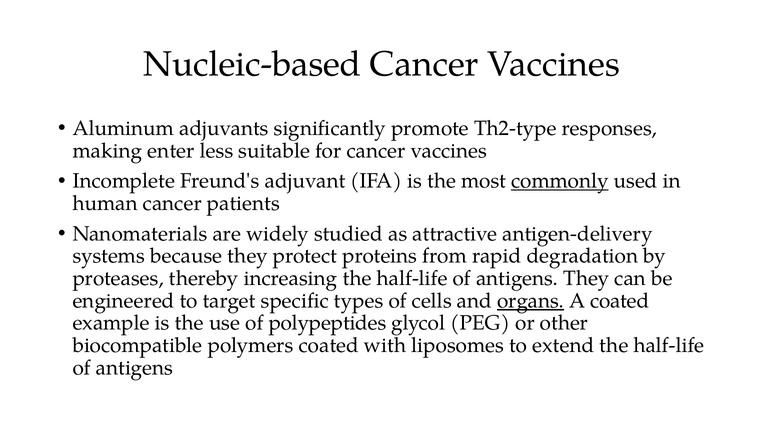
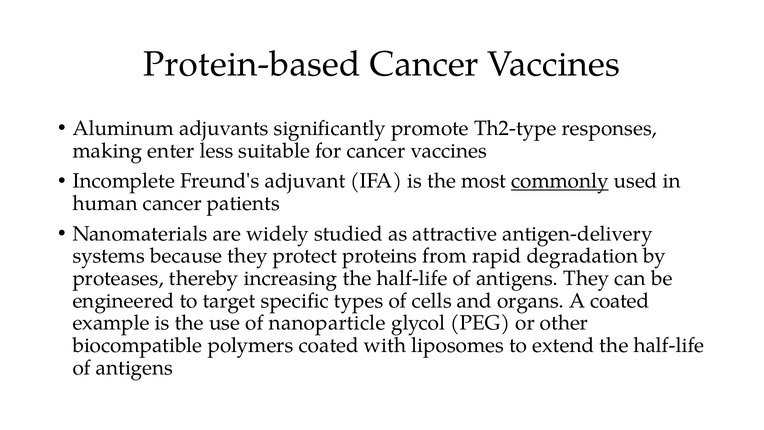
Nucleic-based: Nucleic-based -> Protein-based
organs underline: present -> none
polypeptides: polypeptides -> nanoparticle
